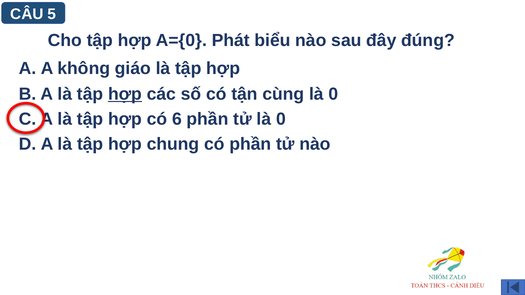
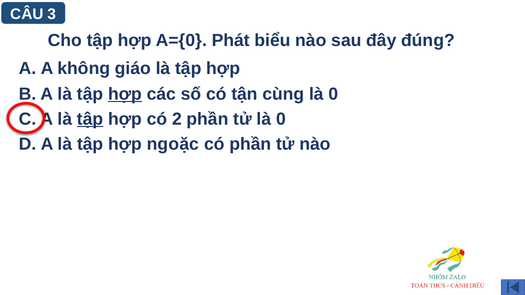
5: 5 -> 3
tập at (90, 119) underline: none -> present
6: 6 -> 2
chung: chung -> ngoặc
